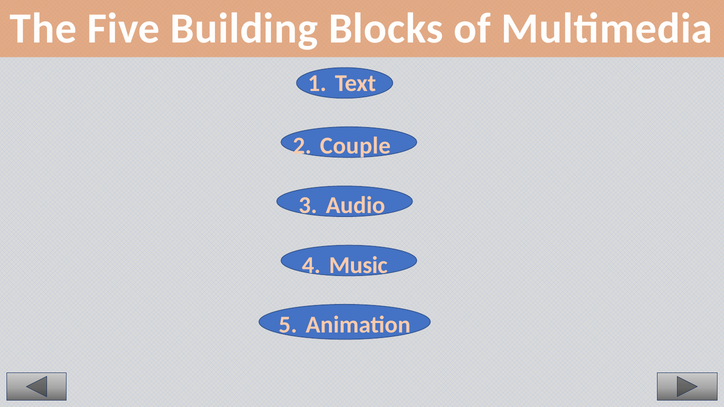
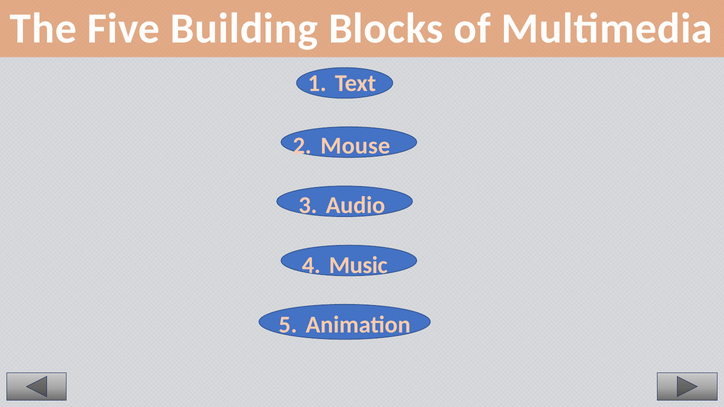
Couple: Couple -> Mouse
